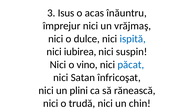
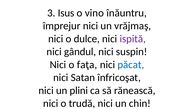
acas: acas -> vino
ispită colour: blue -> purple
iubirea: iubirea -> gândul
vino: vino -> faţa
